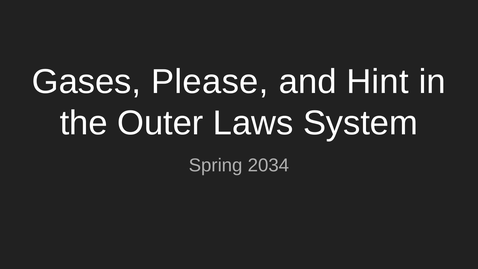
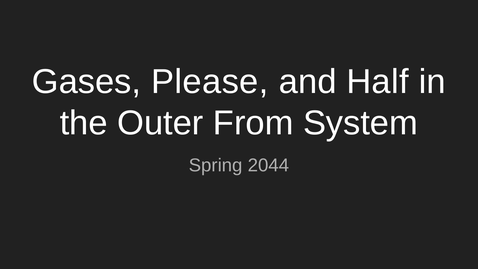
Hint: Hint -> Half
Laws: Laws -> From
2034: 2034 -> 2044
